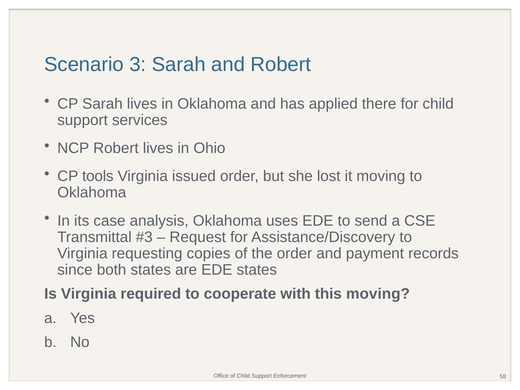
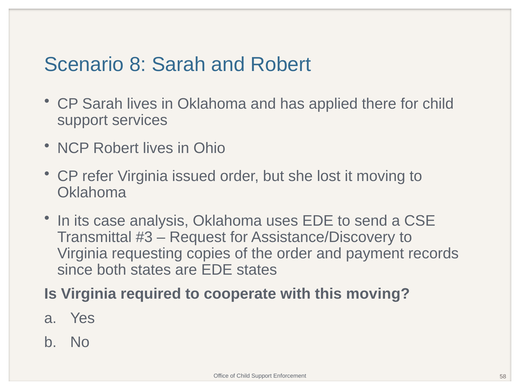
3: 3 -> 8
tools: tools -> refer
